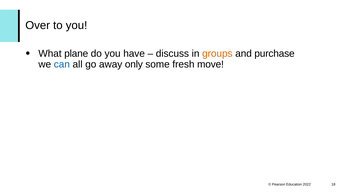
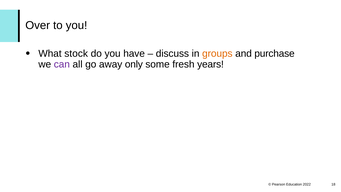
plane: plane -> stock
can colour: blue -> purple
move: move -> years
